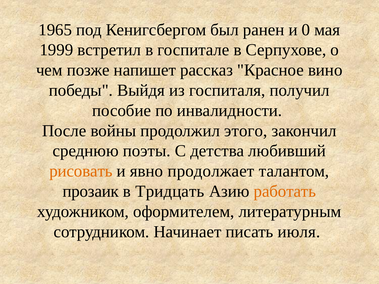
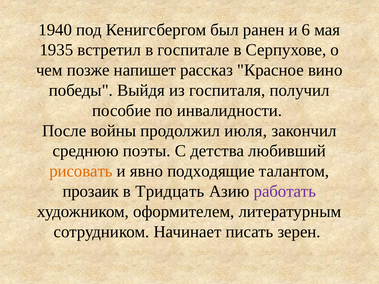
1965: 1965 -> 1940
0: 0 -> 6
1999: 1999 -> 1935
этого: этого -> июля
продолжает: продолжает -> подходящие
работать colour: orange -> purple
июля: июля -> зерен
